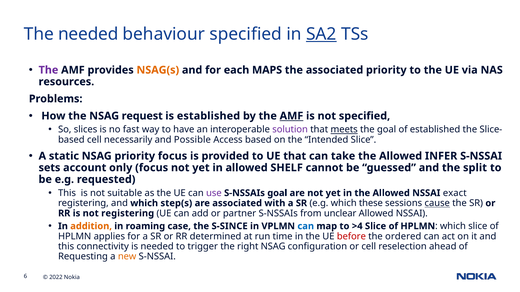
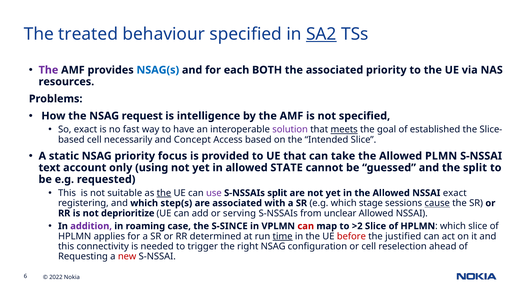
The needed: needed -> treated
NSAG(s colour: orange -> blue
MAPS: MAPS -> BOTH
is established: established -> intelligence
AMF at (291, 116) underline: present -> none
So slices: slices -> exact
Possible: Possible -> Concept
INFER: INFER -> PLMN
sets: sets -> text
only focus: focus -> using
SHELF: SHELF -> STATE
the at (164, 193) underline: none -> present
S-NSSAIs goal: goal -> split
these: these -> stage
not registering: registering -> deprioritize
partner: partner -> serving
addition colour: orange -> purple
can at (306, 226) colour: blue -> red
>4: >4 -> >2
time underline: none -> present
ordered: ordered -> justified
new colour: orange -> red
